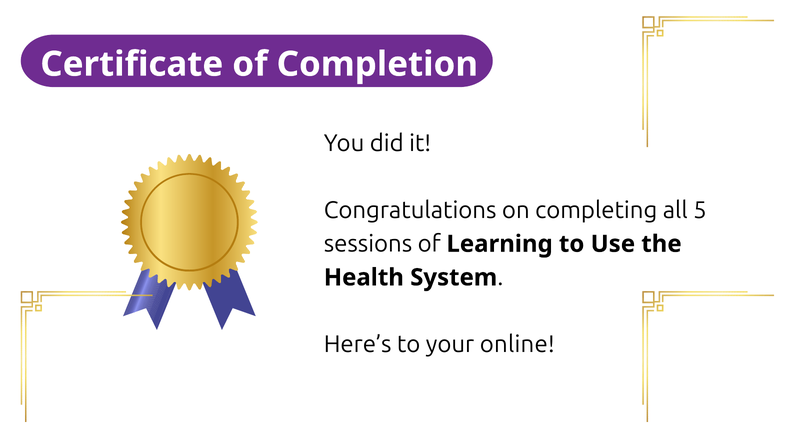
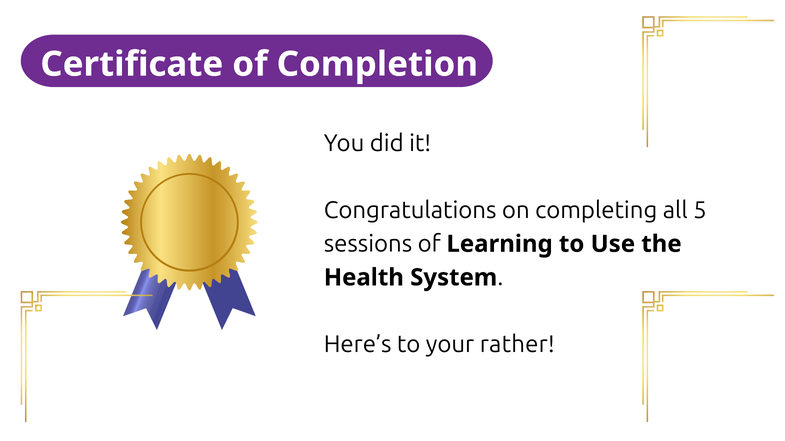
online: online -> rather
